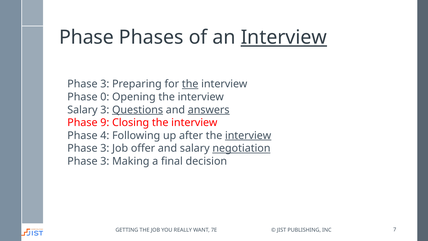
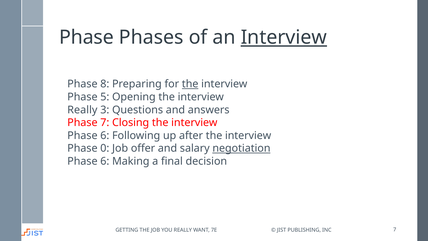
3 at (105, 84): 3 -> 8
0: 0 -> 5
Salary at (82, 110): Salary -> Really
Questions underline: present -> none
answers underline: present -> none
Phase 9: 9 -> 7
4 at (105, 135): 4 -> 6
interview at (248, 135) underline: present -> none
3 at (105, 148): 3 -> 0
3 at (105, 161): 3 -> 6
